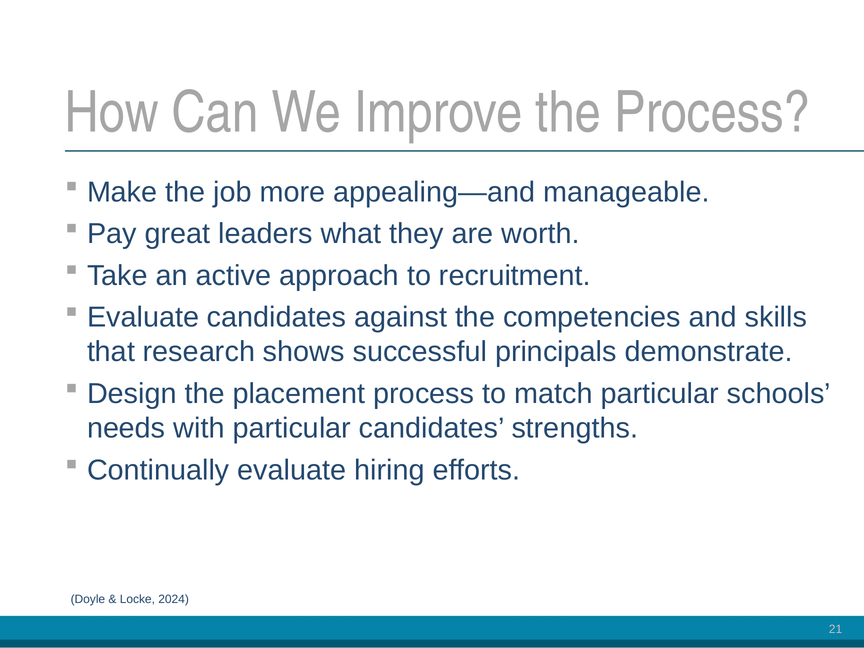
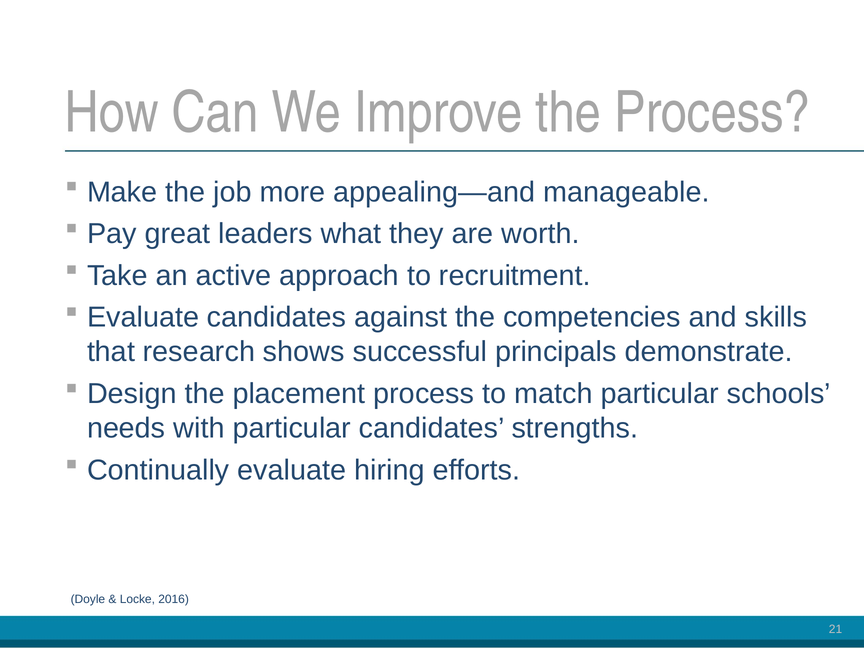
2024: 2024 -> 2016
